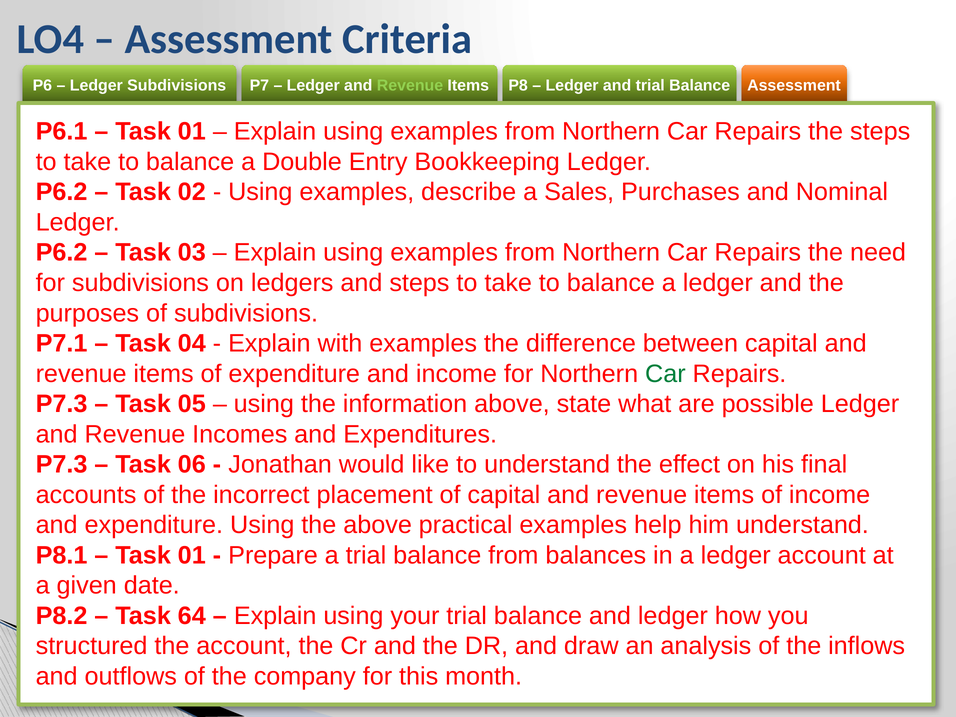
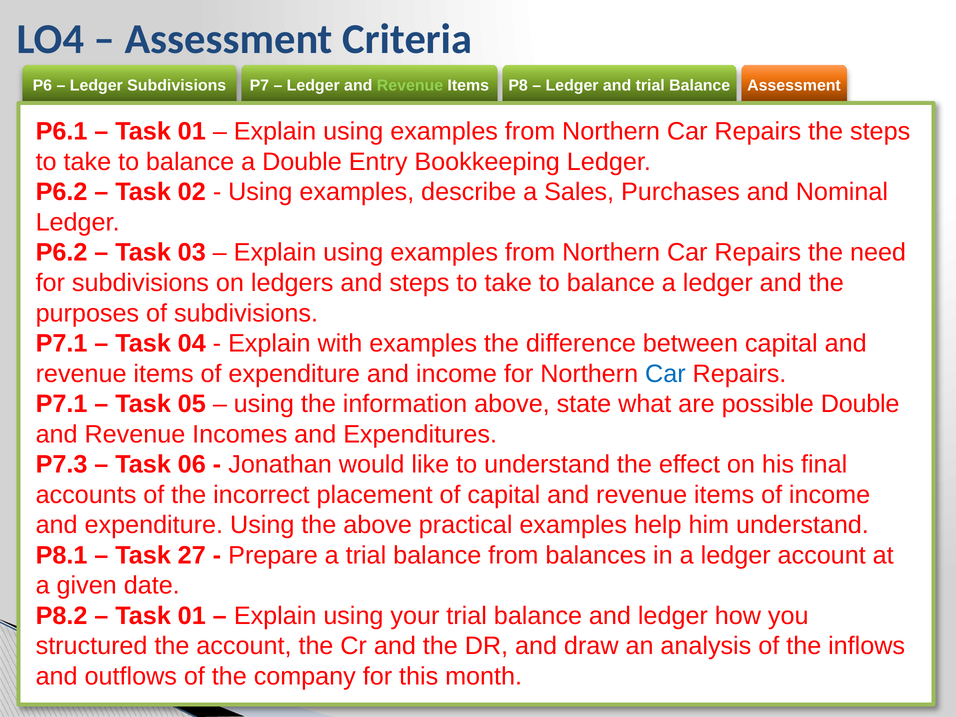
Car at (665, 374) colour: green -> blue
P7.3 at (62, 404): P7.3 -> P7.1
possible Ledger: Ledger -> Double
01 at (192, 555): 01 -> 27
64 at (192, 616): 64 -> 01
